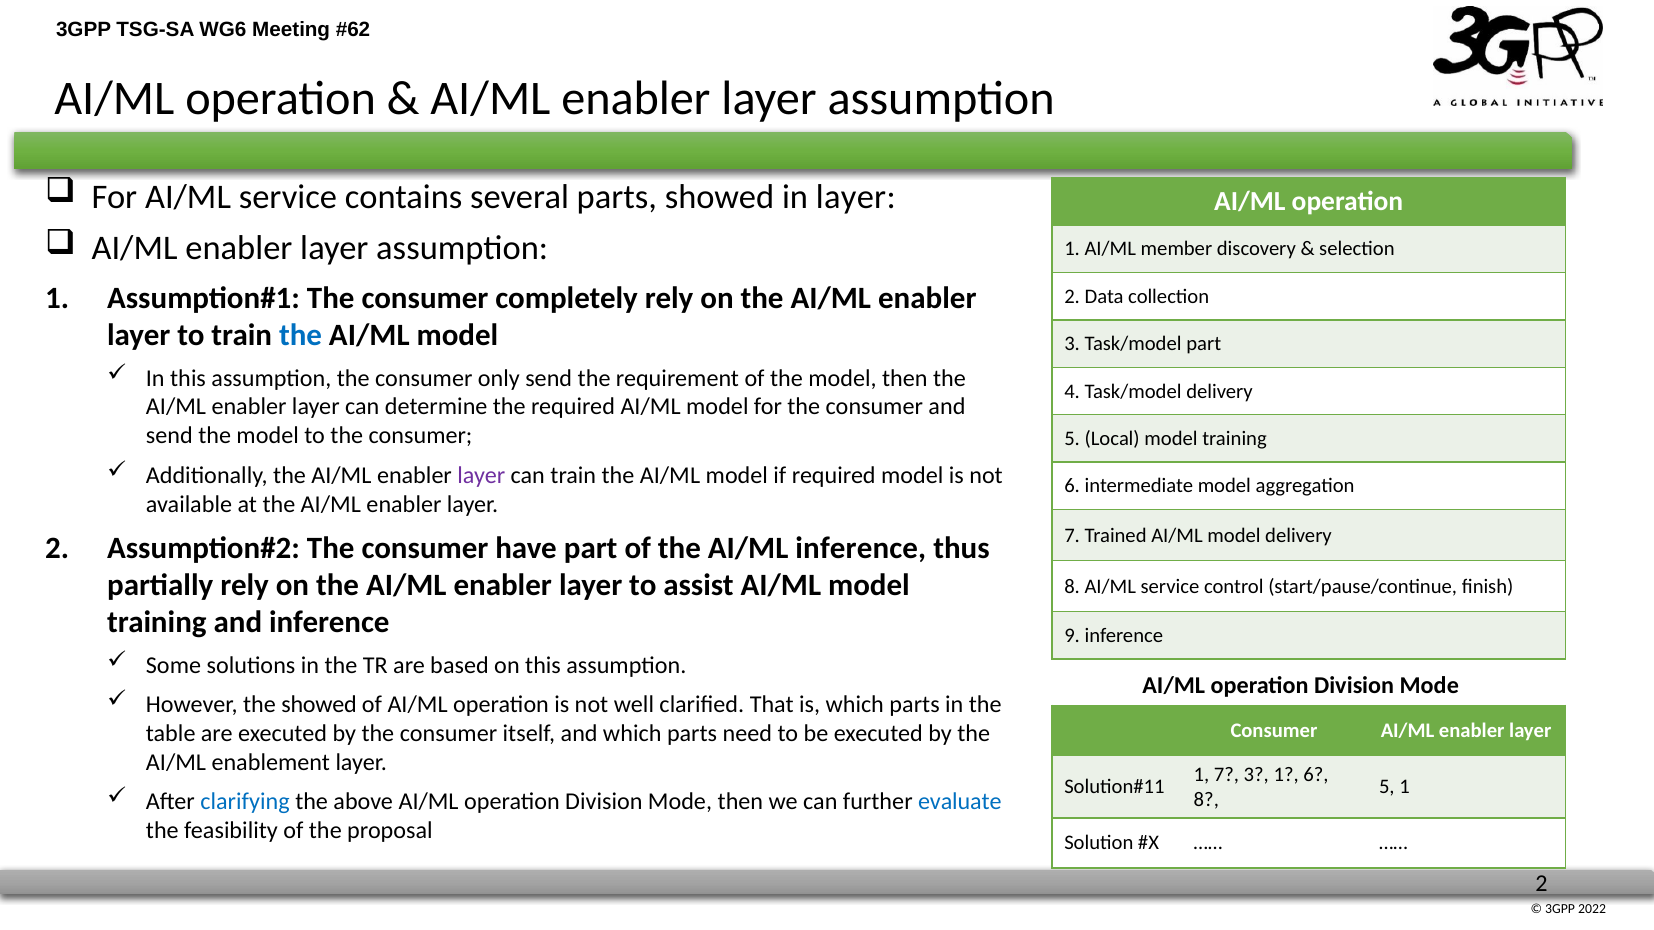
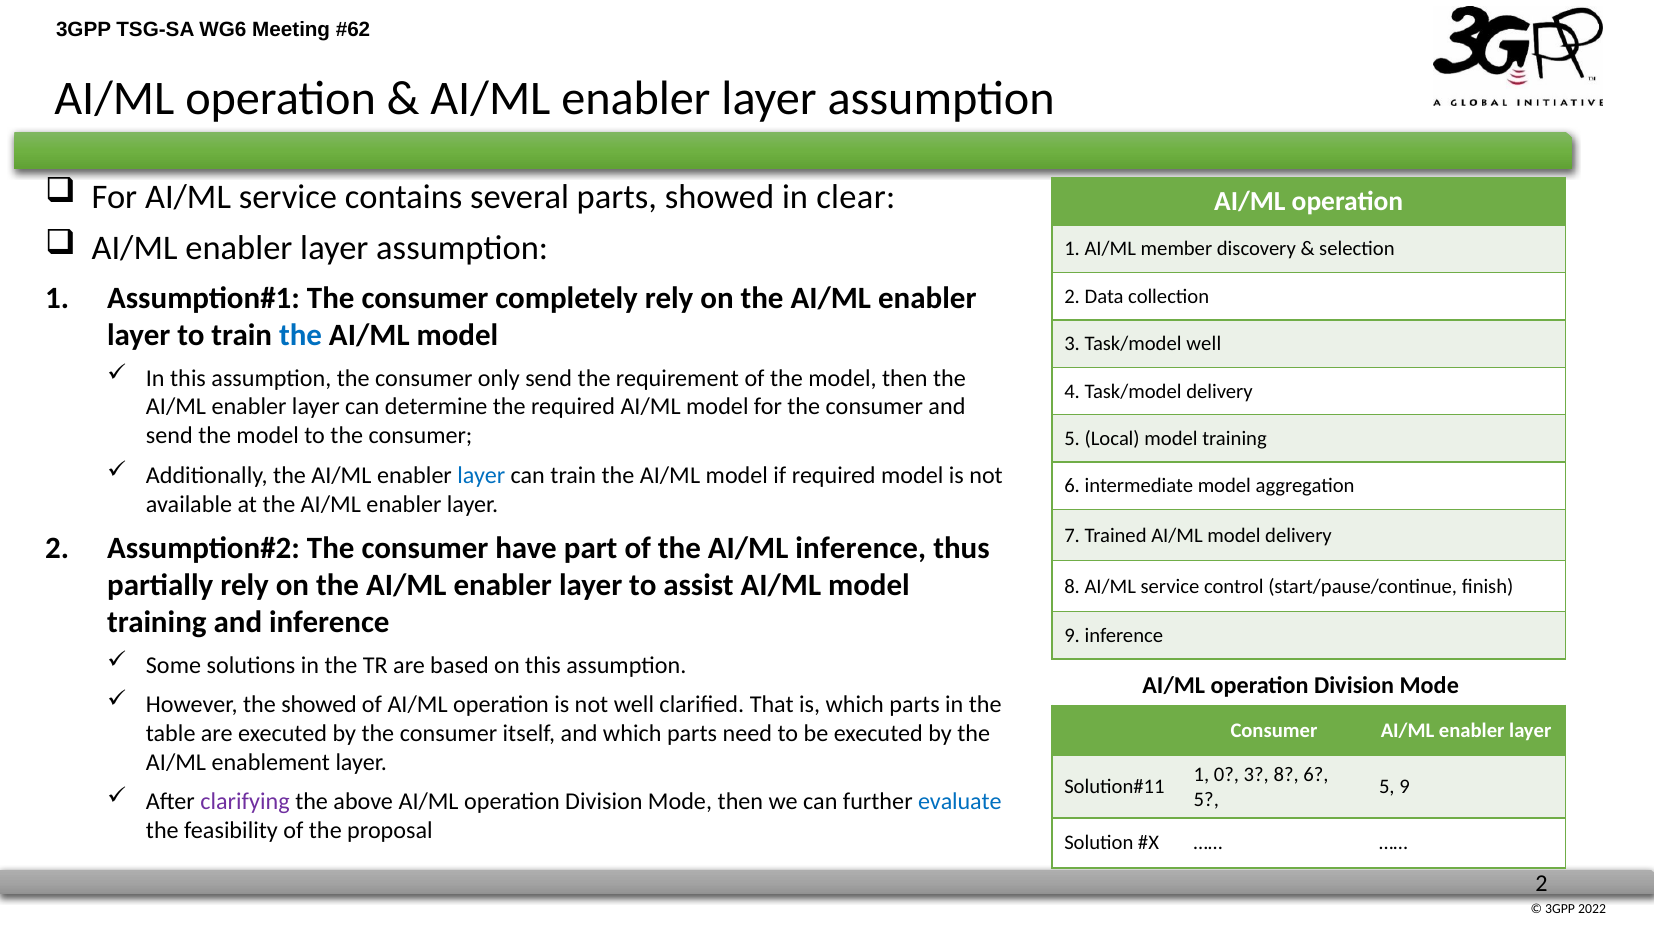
in layer: layer -> clear
Task/model part: part -> well
layer at (481, 475) colour: purple -> blue
1 7: 7 -> 0
3 1: 1 -> 8
5 1: 1 -> 9
clarifying colour: blue -> purple
8 at (1206, 800): 8 -> 5
